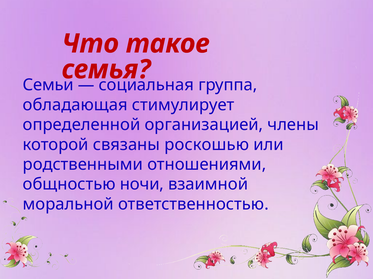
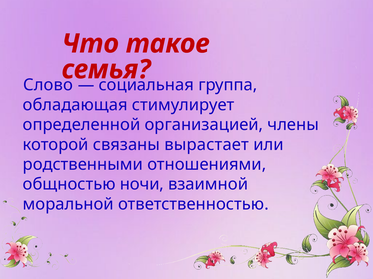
Семьи: Семьи -> Слово
роскошью: роскошью -> вырастает
